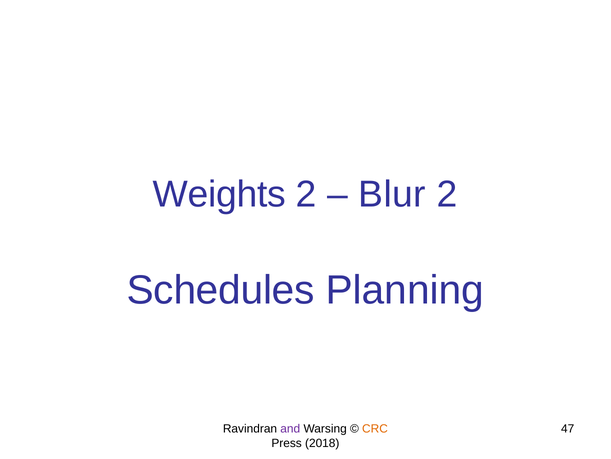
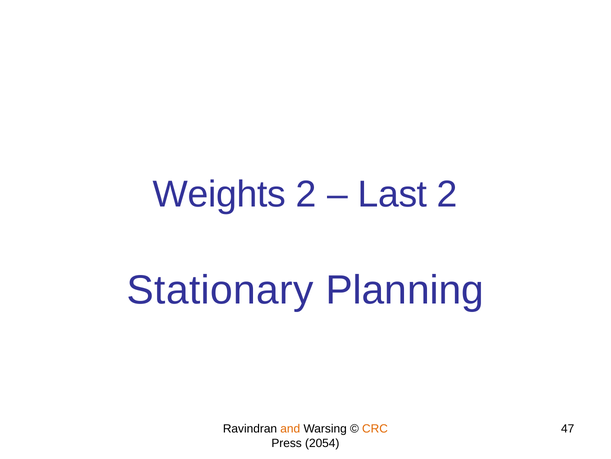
Blur: Blur -> Last
Schedules: Schedules -> Stationary
and colour: purple -> orange
2018: 2018 -> 2054
